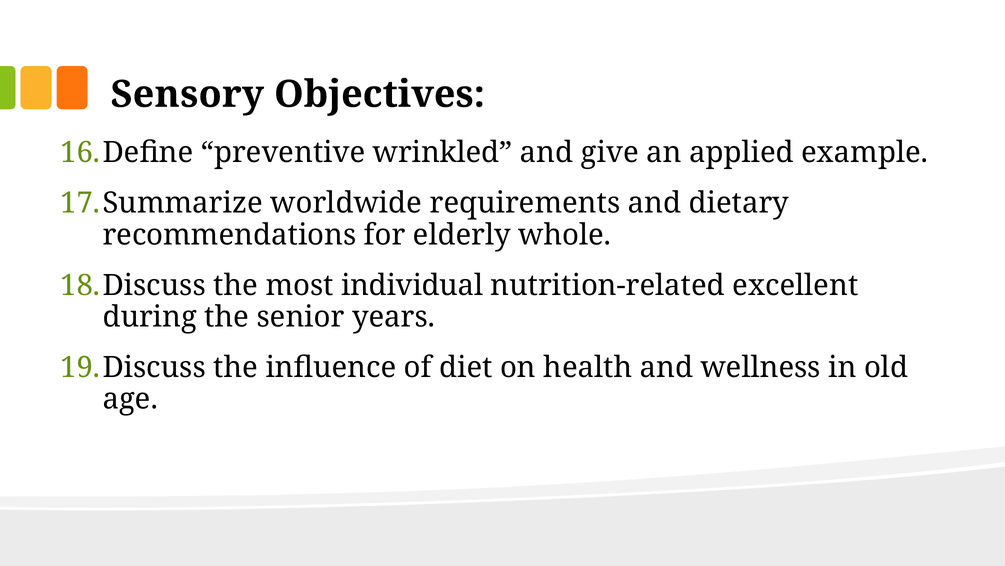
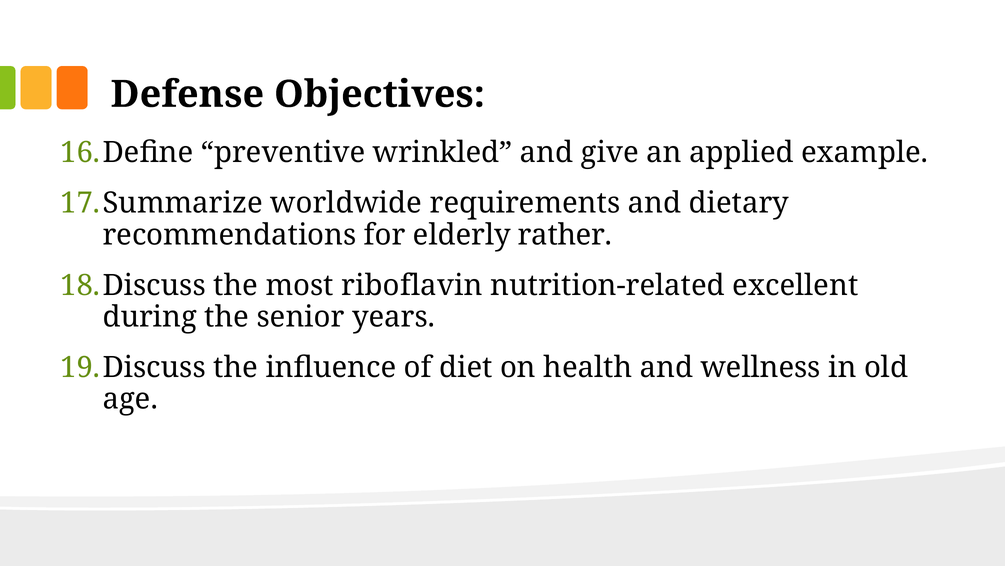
Sensory: Sensory -> Defense
whole: whole -> rather
individual: individual -> riboflavin
